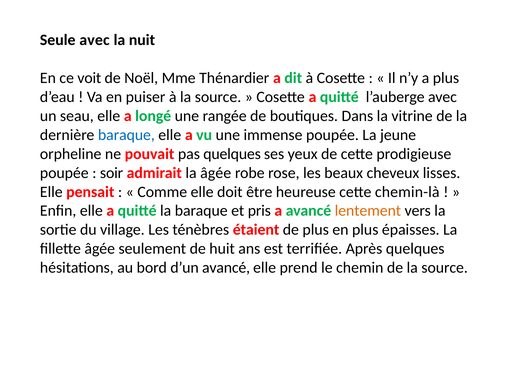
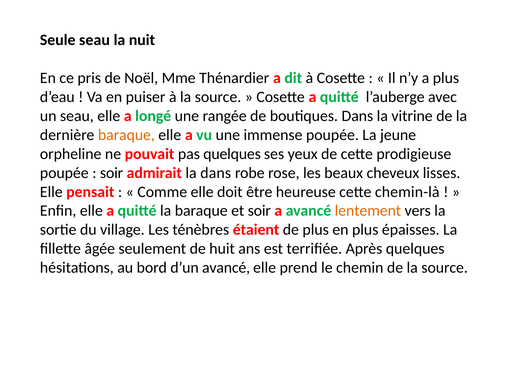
Seule avec: avec -> seau
voit: voit -> pris
baraque at (126, 135) colour: blue -> orange
la âgée: âgée -> dans
et pris: pris -> soir
